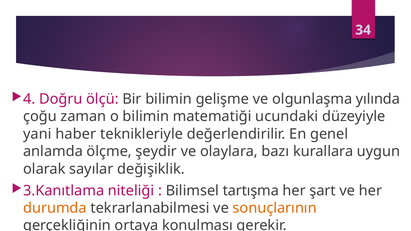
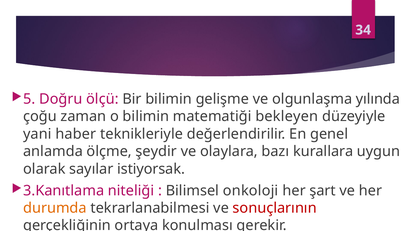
4: 4 -> 5
ucundaki: ucundaki -> bekleyen
değişiklik: değişiklik -> istiyorsak
tartışma: tartışma -> onkoloji
sonuçlarının colour: orange -> red
